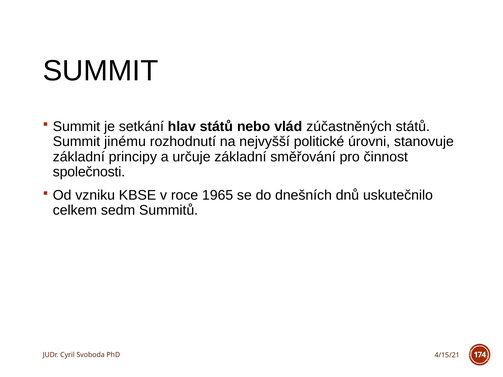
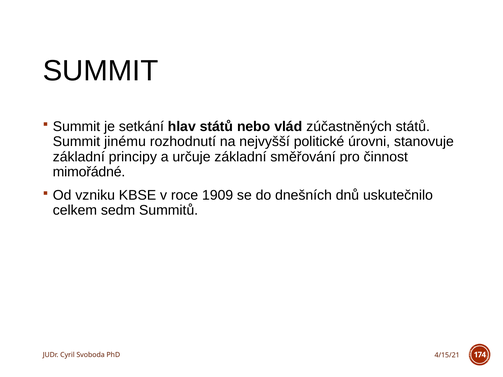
společnosti: společnosti -> mimořádné
1965: 1965 -> 1909
